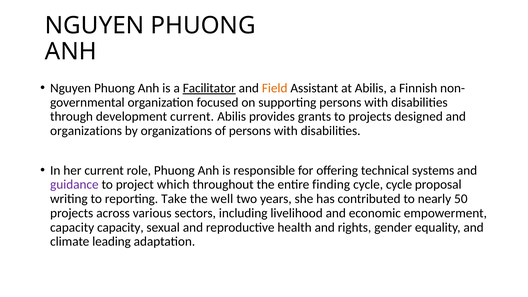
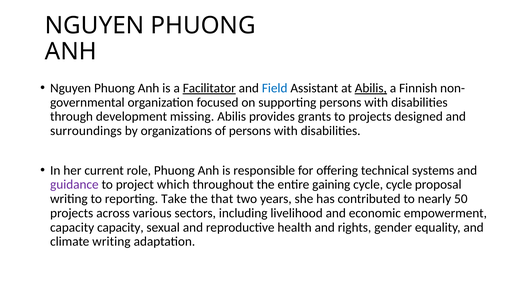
Field colour: orange -> blue
Abilis at (371, 88) underline: none -> present
development current: current -> missing
organizations at (86, 131): organizations -> surroundings
finding: finding -> gaining
well: well -> that
climate leading: leading -> writing
